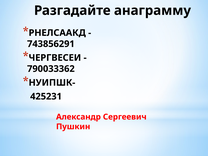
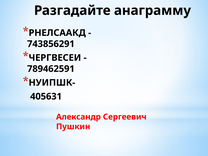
790033362: 790033362 -> 789462591
425231: 425231 -> 405631
